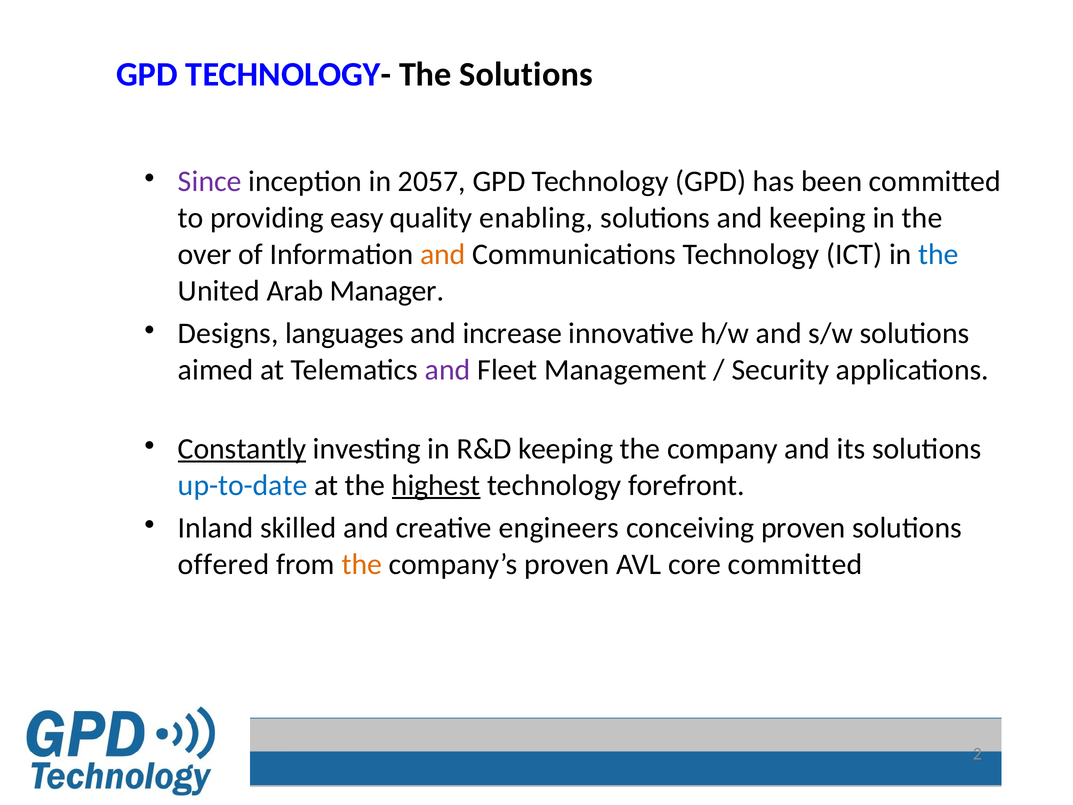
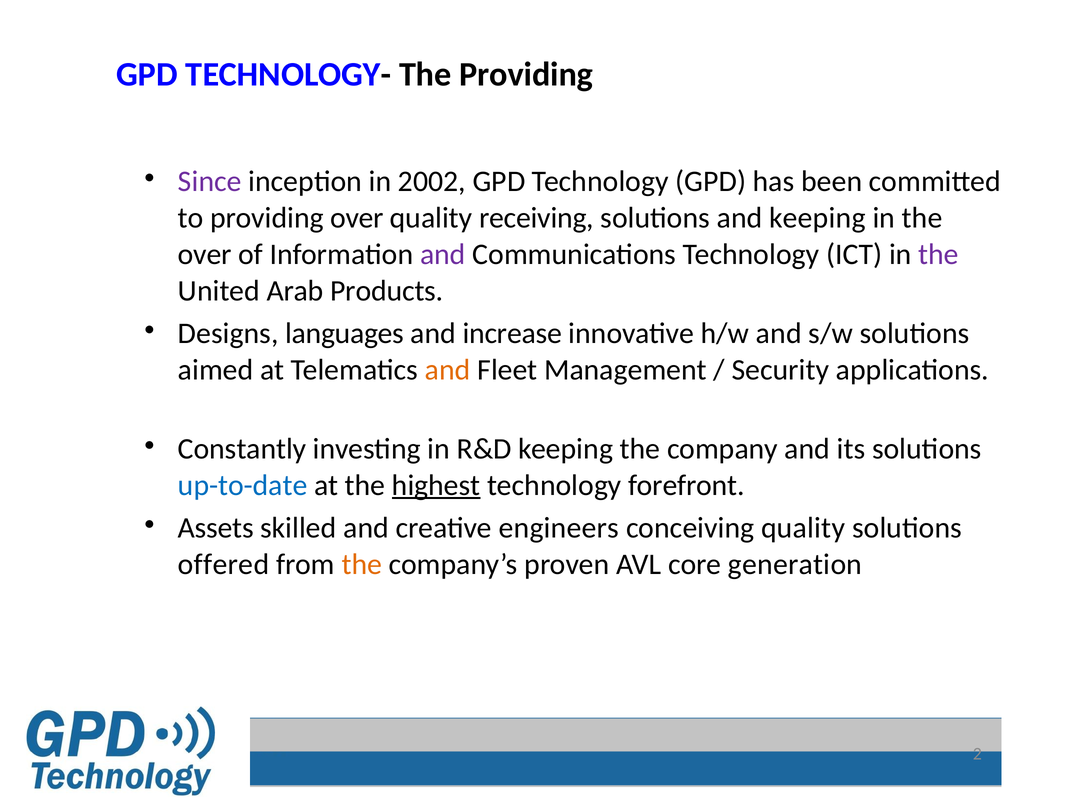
The Solutions: Solutions -> Providing
2057: 2057 -> 2002
providing easy: easy -> over
enabling: enabling -> receiving
and at (443, 254) colour: orange -> purple
the at (939, 254) colour: blue -> purple
Manager: Manager -> Products
and at (448, 370) colour: purple -> orange
Constantly underline: present -> none
Inland: Inland -> Assets
conceiving proven: proven -> quality
core committed: committed -> generation
